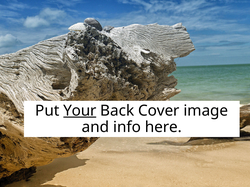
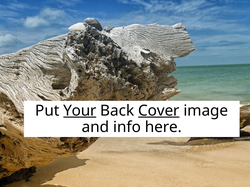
Cover underline: none -> present
